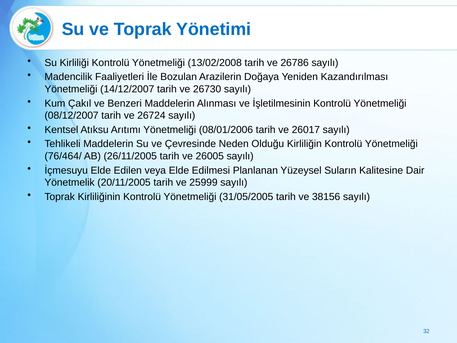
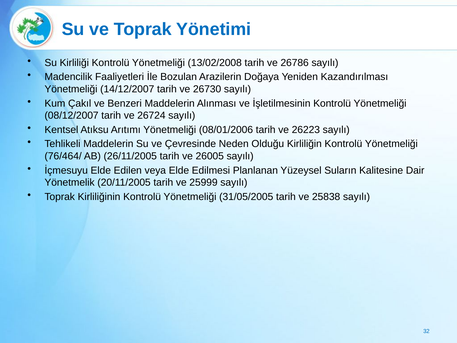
26017: 26017 -> 26223
38156: 38156 -> 25838
